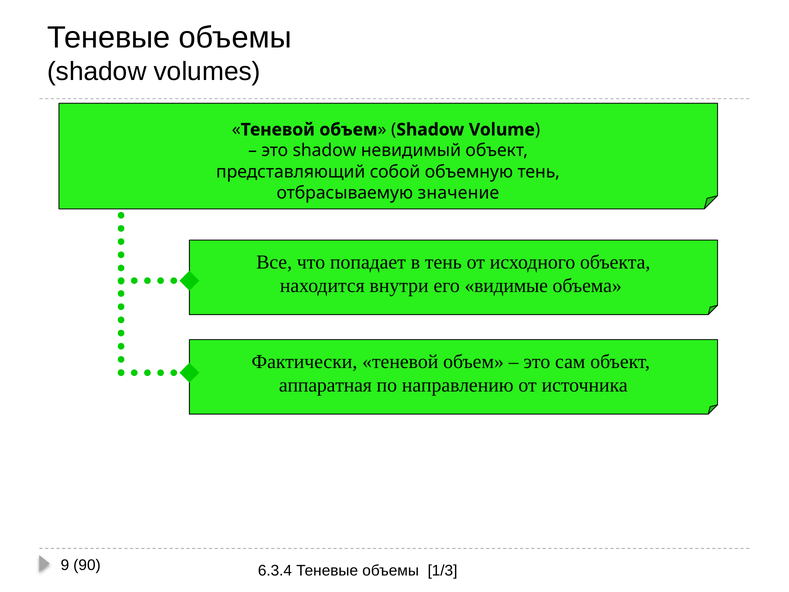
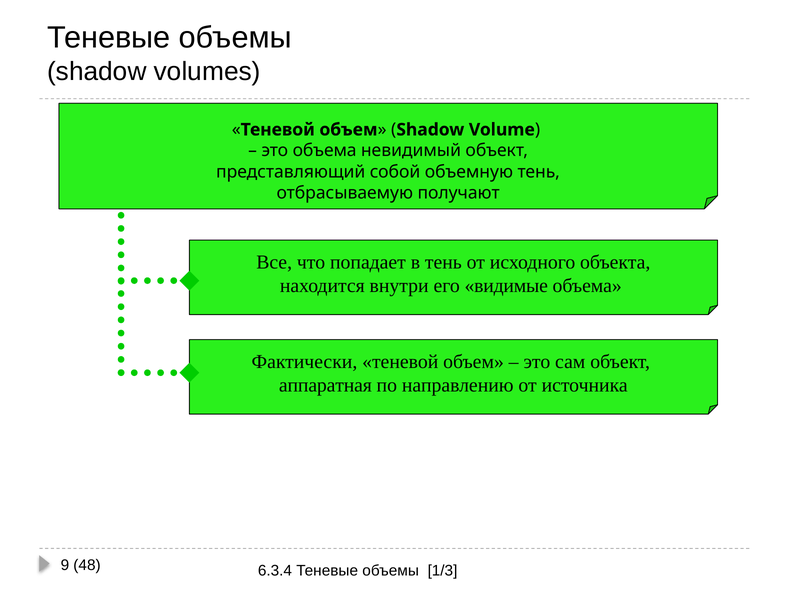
это shadow: shadow -> объема
значение: значение -> получают
90: 90 -> 48
